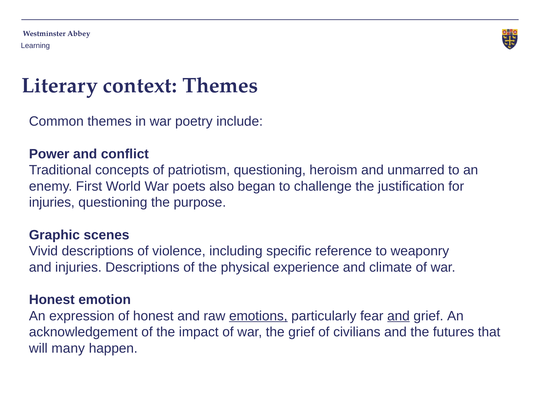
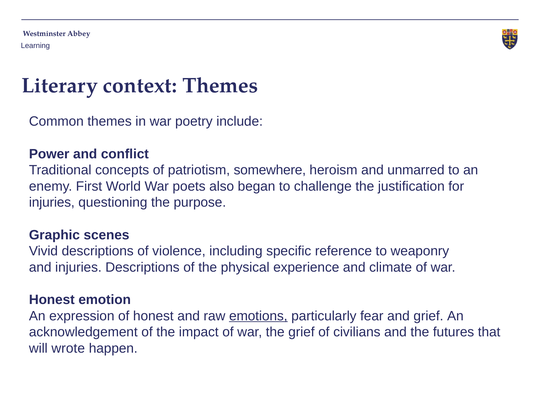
patriotism questioning: questioning -> somewhere
and at (398, 316) underline: present -> none
many: many -> wrote
